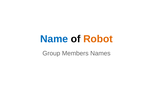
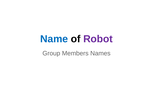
Robot colour: orange -> purple
